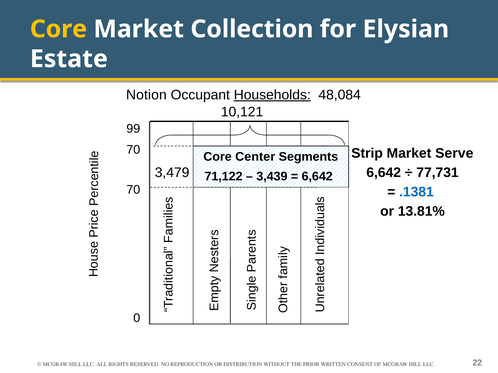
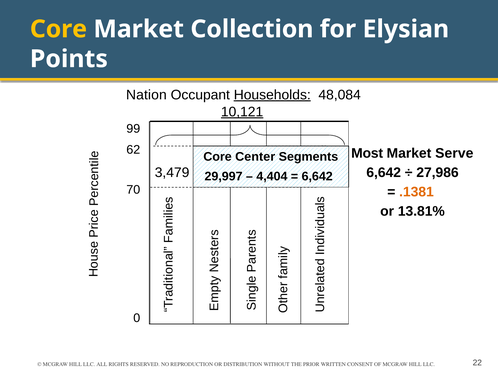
Estate: Estate -> Points
Notion: Notion -> Nation
10,121 underline: none -> present
Strip: Strip -> Most
70 at (133, 150): 70 -> 62
71,122: 71,122 -> 29,997
3,439: 3,439 -> 4,404
77,731: 77,731 -> 27,986
.1381 colour: blue -> orange
